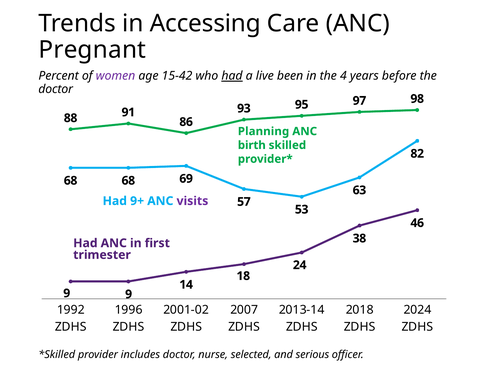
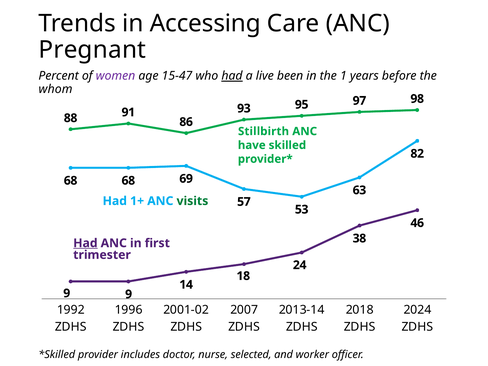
15-42: 15-42 -> 15-47
4: 4 -> 1
doctor at (56, 89): doctor -> whom
Planning: Planning -> Stillbirth
birth: birth -> have
9+: 9+ -> 1+
visits colour: purple -> green
Had at (85, 243) underline: none -> present
serious: serious -> worker
